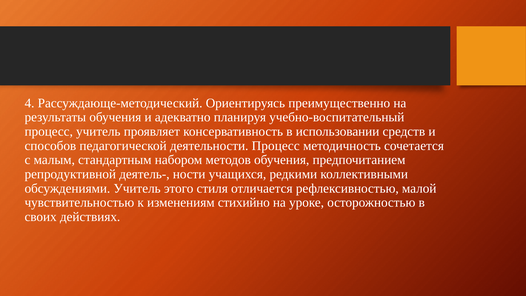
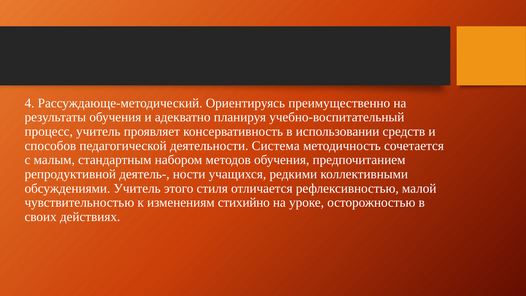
деятельности Процесс: Процесс -> Система
